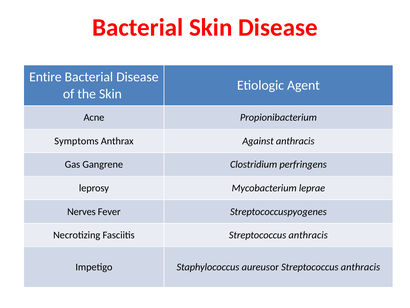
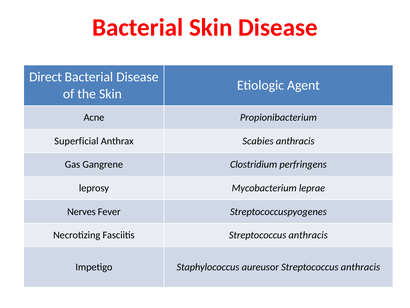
Entire: Entire -> Direct
Symptoms: Symptoms -> Superficial
Against: Against -> Scabies
